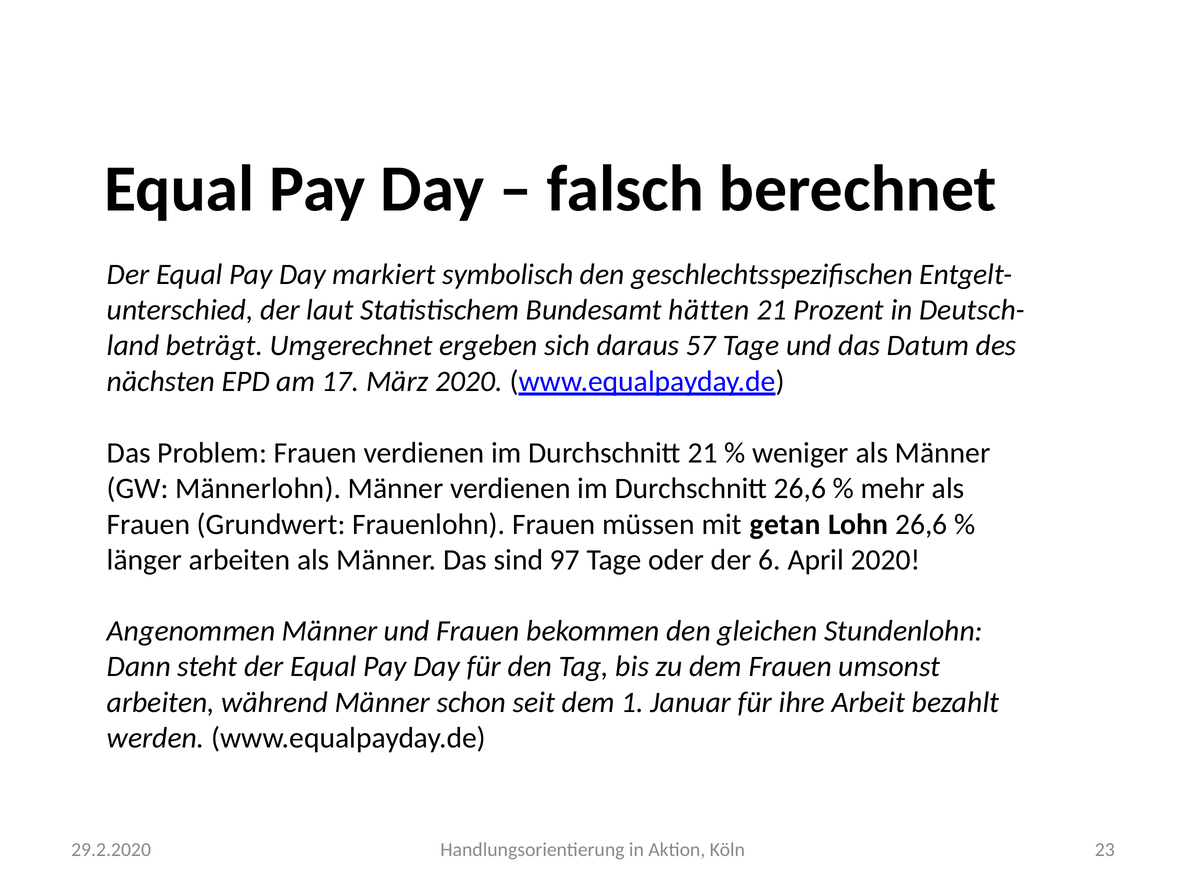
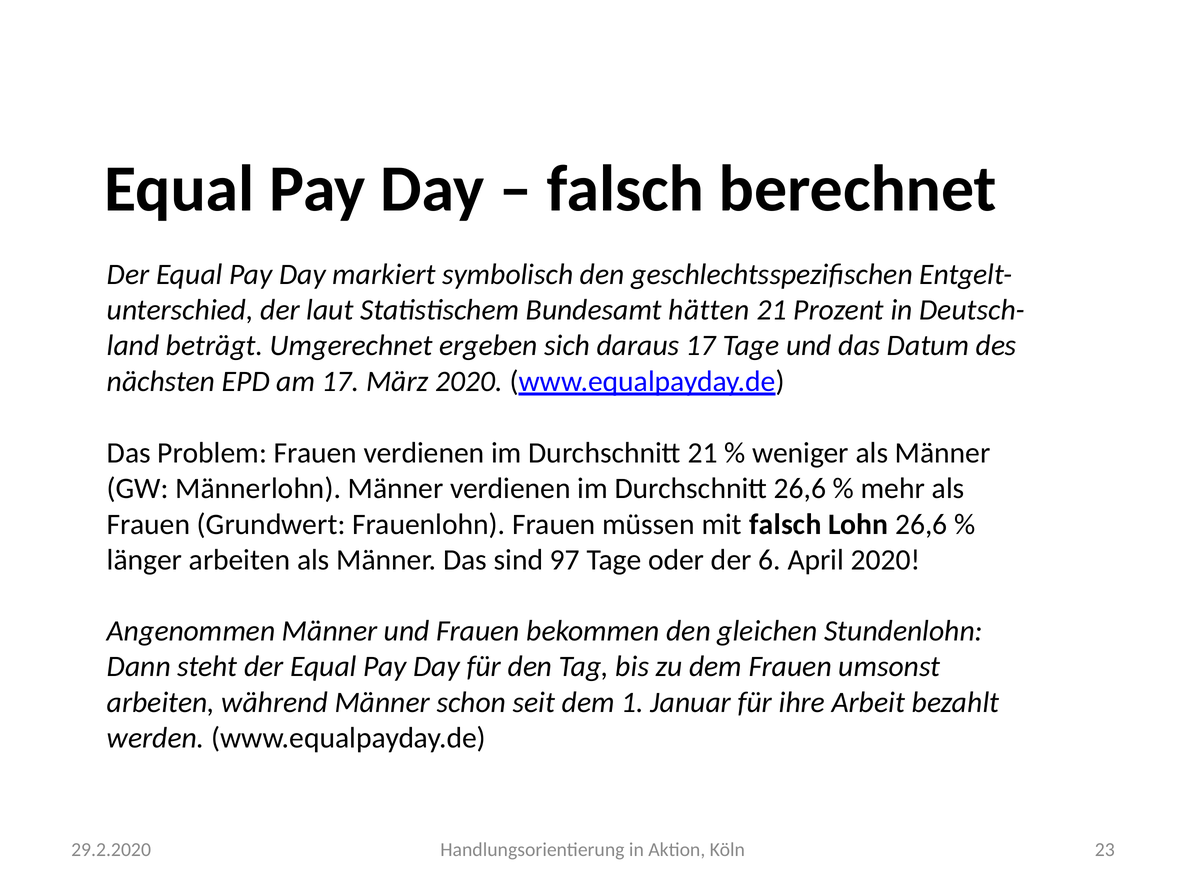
daraus 57: 57 -> 17
mit getan: getan -> falsch
